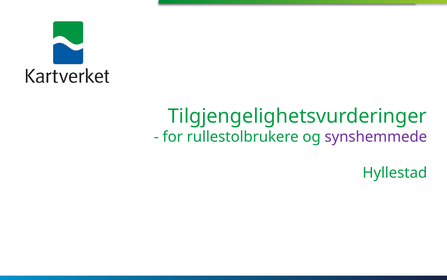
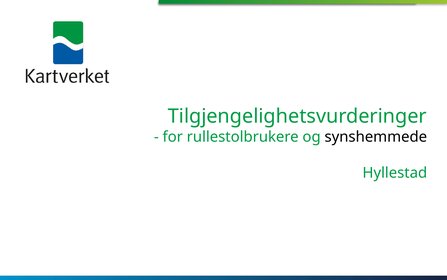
synshemmede colour: purple -> black
